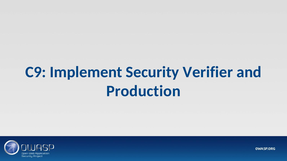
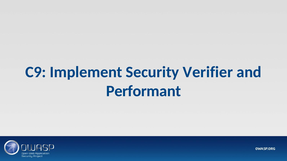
Production: Production -> Performant
